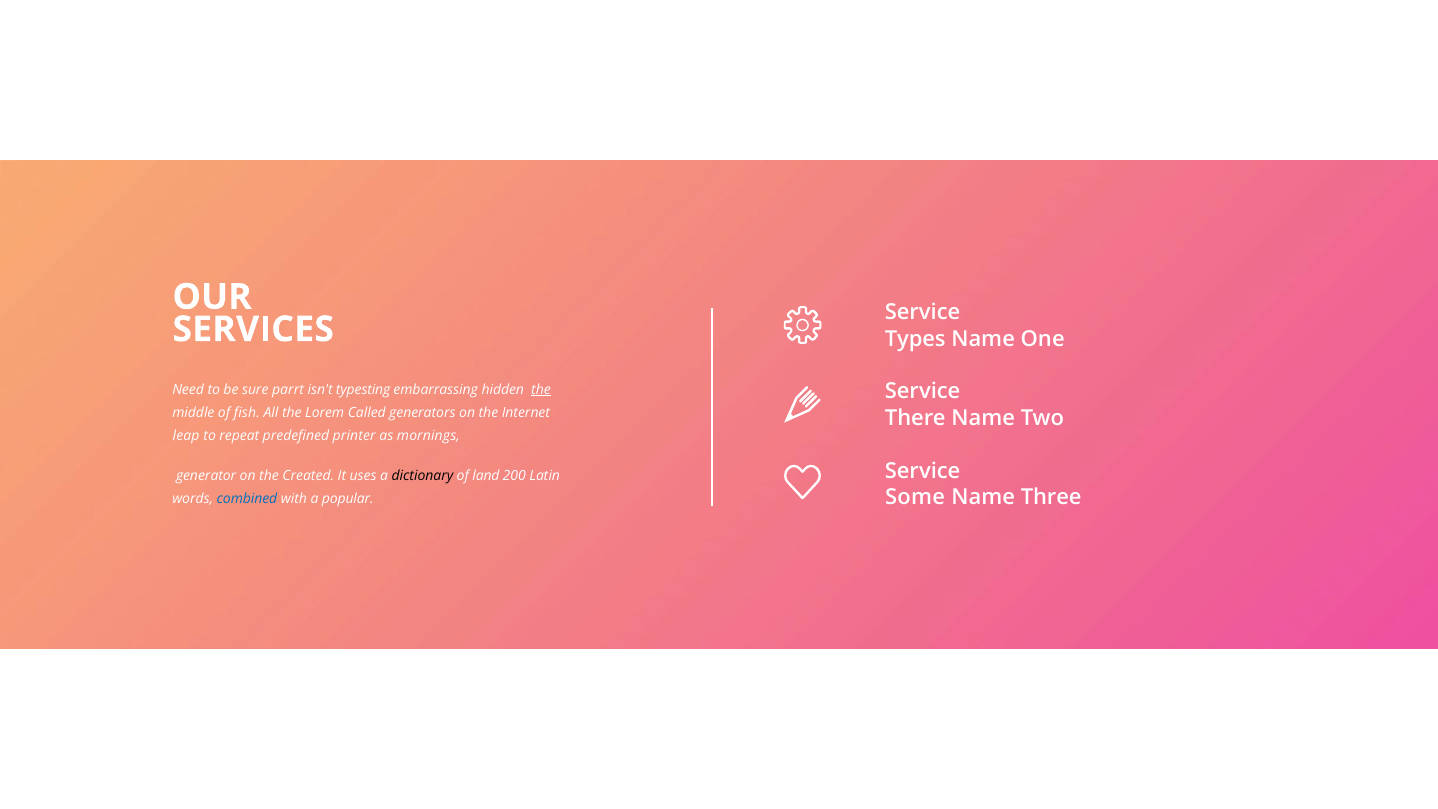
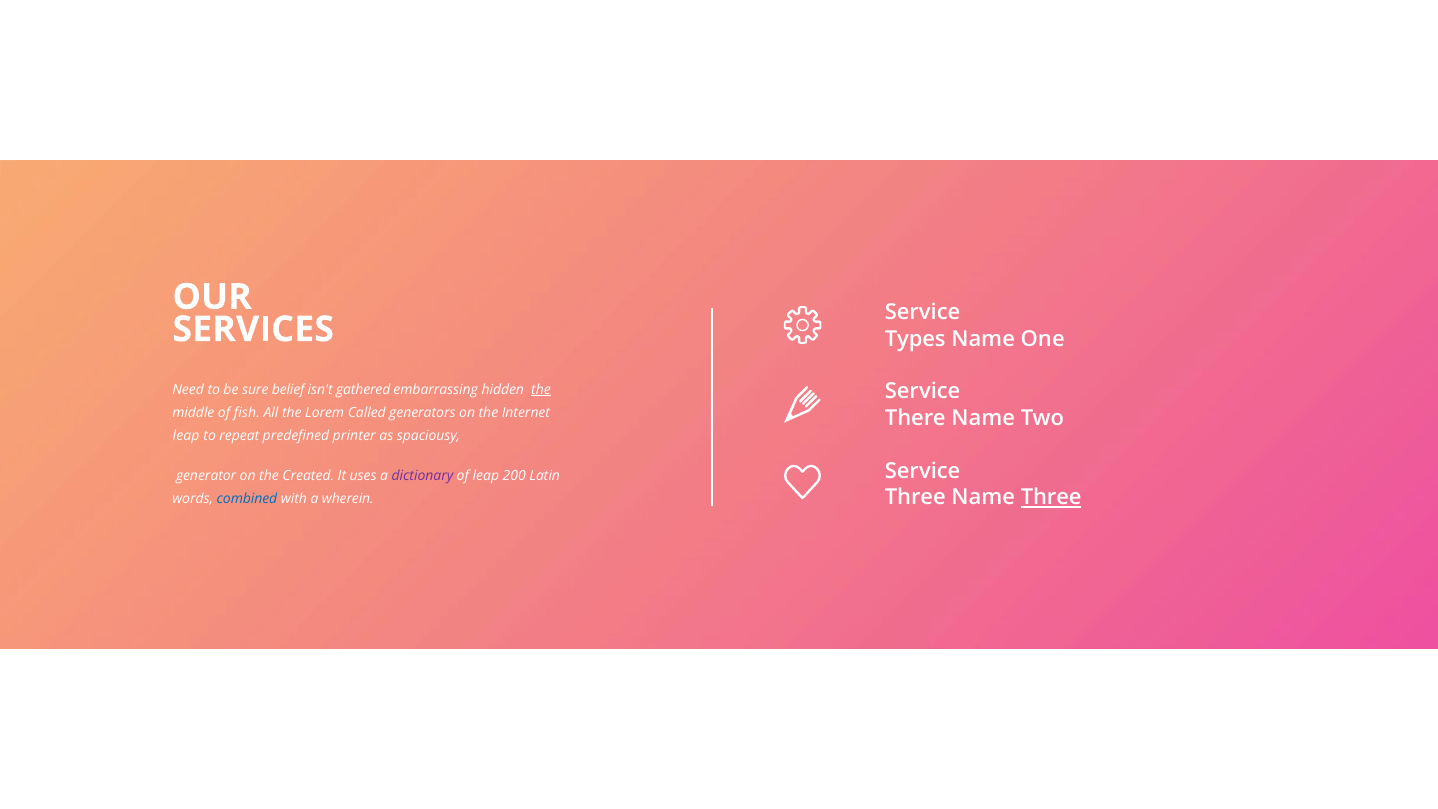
parrt: parrt -> belief
typesting: typesting -> gathered
mornings: mornings -> spaciousy
dictionary colour: black -> purple
of land: land -> leap
Some at (915, 498): Some -> Three
Three at (1051, 498) underline: none -> present
popular: popular -> wherein
